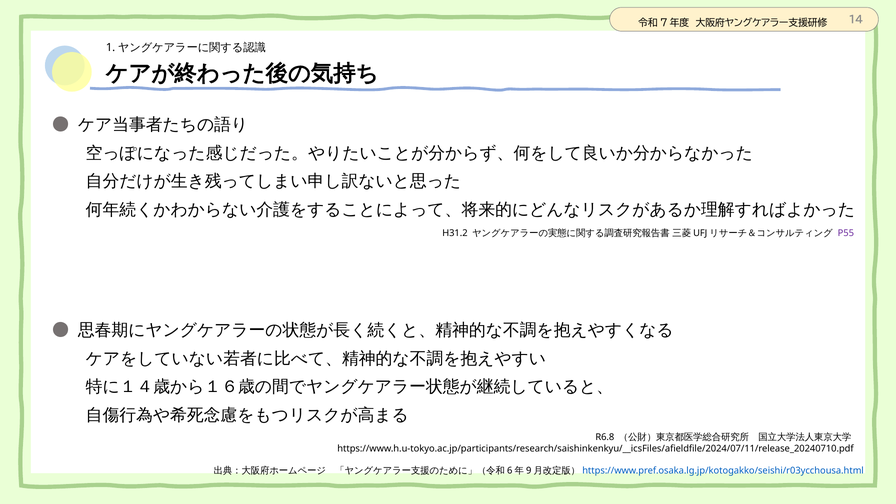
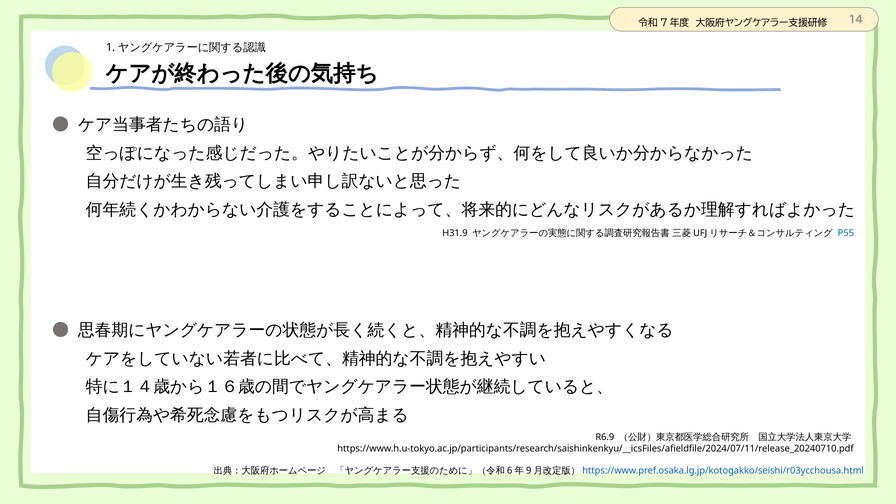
H31.2: H31.2 -> H31.9
P55 colour: purple -> blue
R6.8: R6.8 -> R6.9
